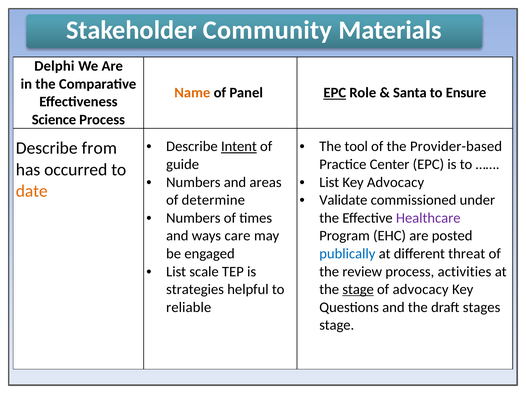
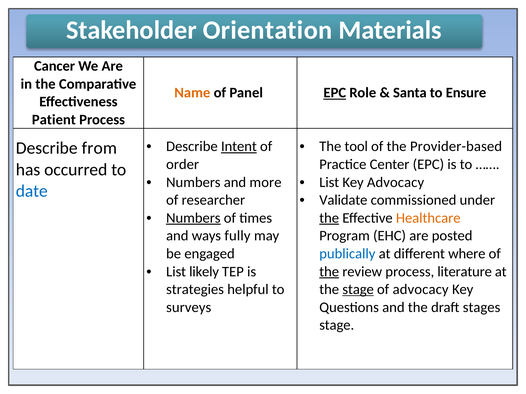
Community: Community -> Orientation
Delphi: Delphi -> Cancer
Science: Science -> Patient
guide: guide -> order
areas: areas -> more
date colour: orange -> blue
determine: determine -> researcher
Numbers at (193, 218) underline: none -> present
the at (329, 218) underline: none -> present
Healthcare colour: purple -> orange
care: care -> fully
threat: threat -> where
scale: scale -> likely
the at (329, 272) underline: none -> present
activities: activities -> literature
reliable: reliable -> surveys
